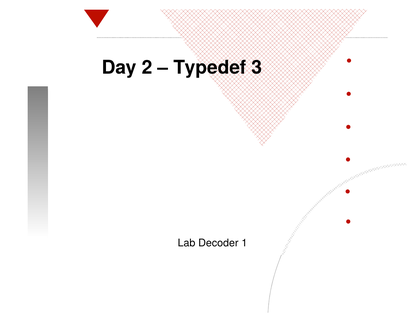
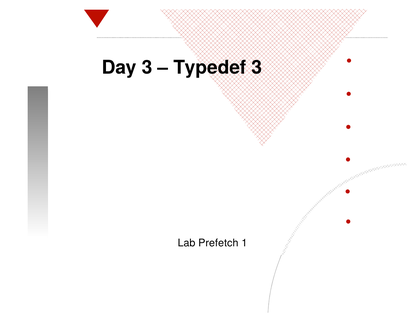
Day 2: 2 -> 3
Decoder: Decoder -> Prefetch
